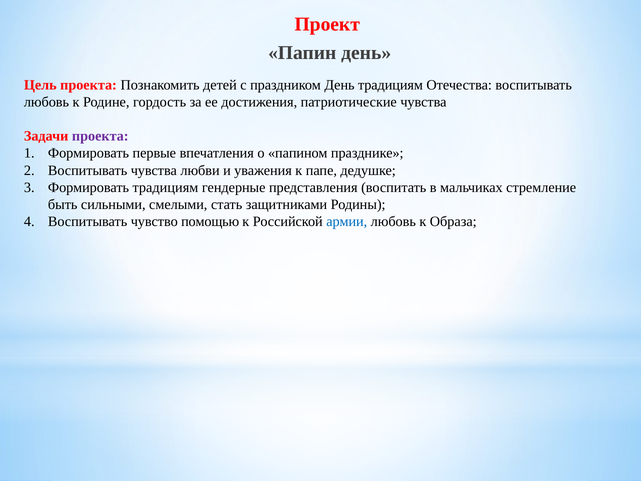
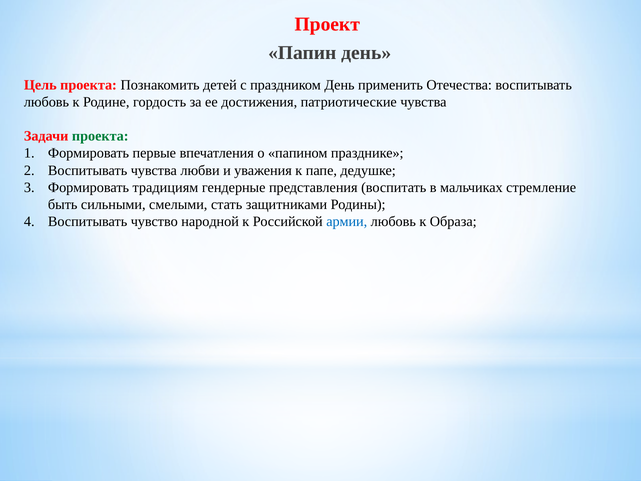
День традициям: традициям -> применить
проекта at (100, 136) colour: purple -> green
помощью: помощью -> народной
